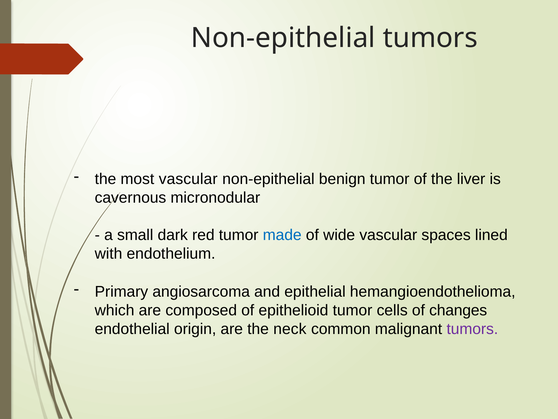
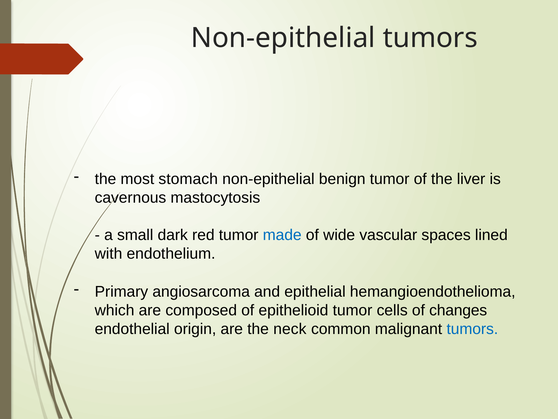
most vascular: vascular -> stomach
micronodular: micronodular -> mastocytosis
tumors at (472, 329) colour: purple -> blue
